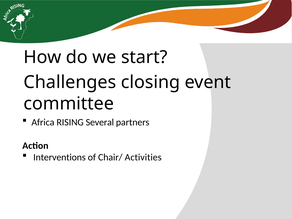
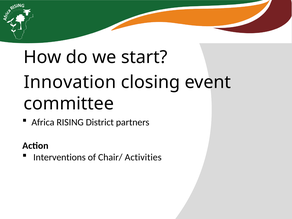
Challenges: Challenges -> Innovation
Several: Several -> District
